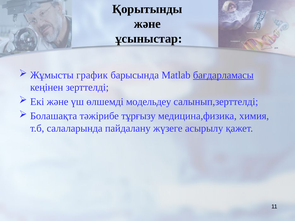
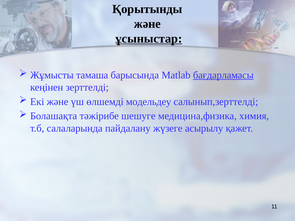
ұсыныстар underline: none -> present
график: график -> тамаша
тұрғызу: тұрғызу -> шешуге
